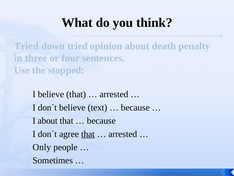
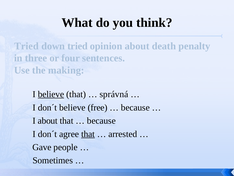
stopped: stopped -> making
believe at (51, 94) underline: none -> present
arrested at (114, 94): arrested -> správná
text: text -> free
Only: Only -> Gave
